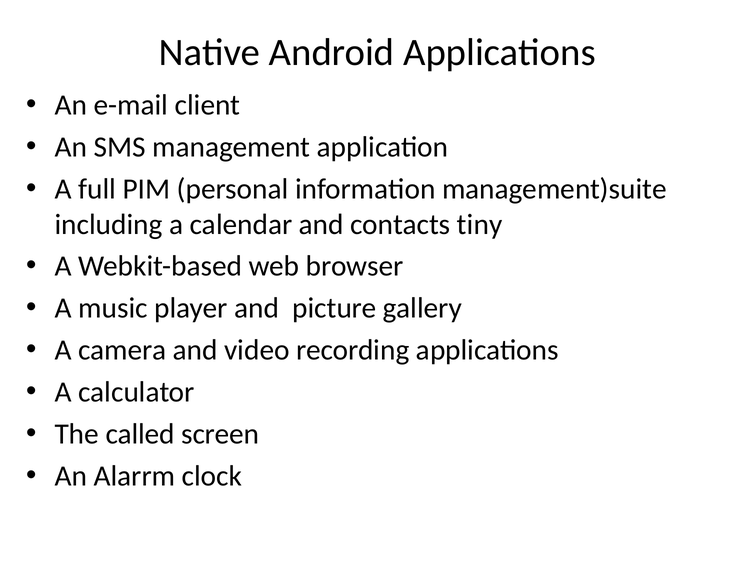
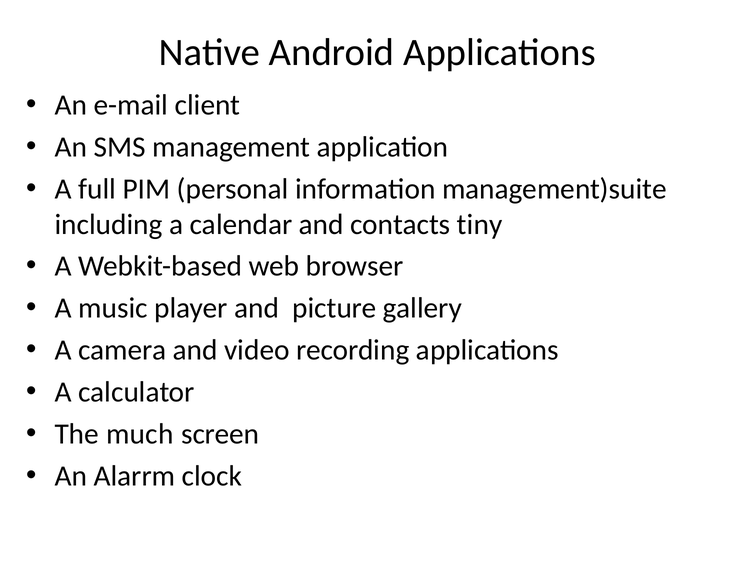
called: called -> much
